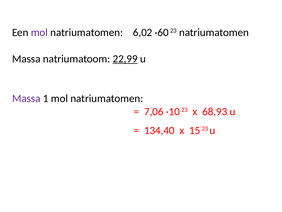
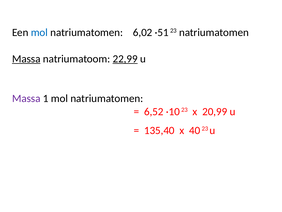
mol at (39, 32) colour: purple -> blue
·60: ·60 -> ·51
Massa at (26, 59) underline: none -> present
7,06: 7,06 -> 6,52
68,93: 68,93 -> 20,99
134,40: 134,40 -> 135,40
15: 15 -> 40
